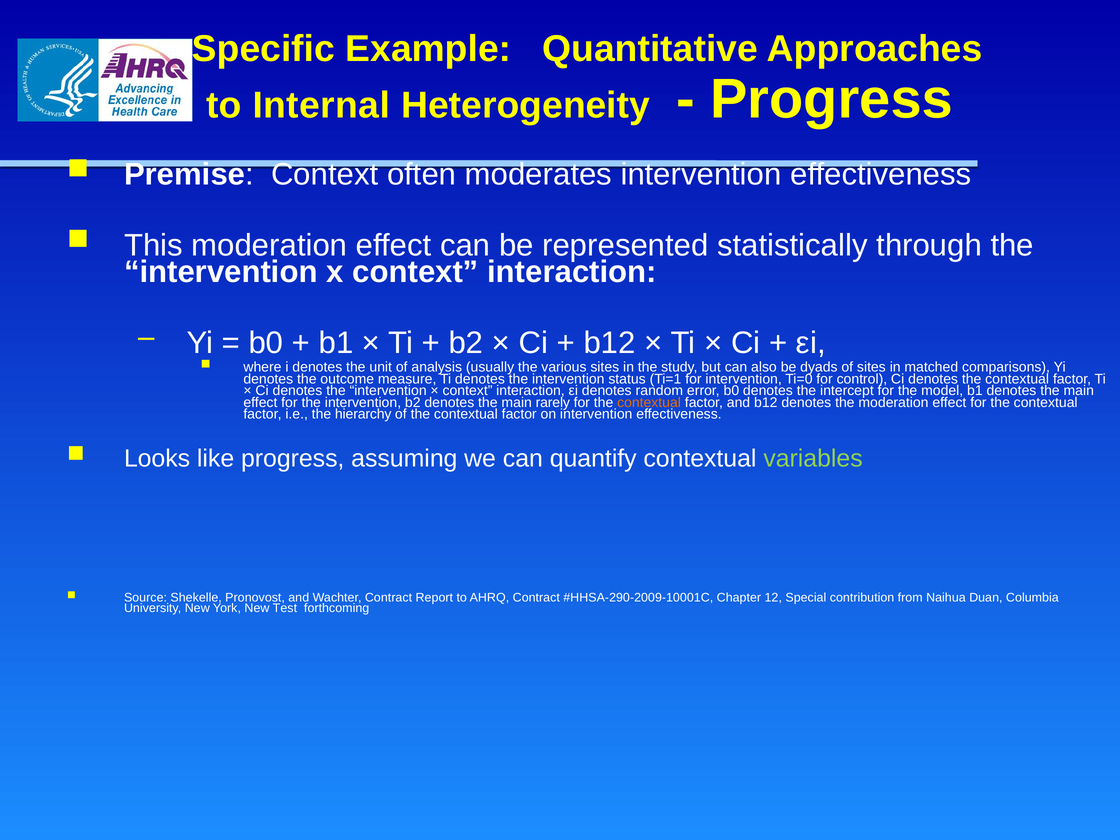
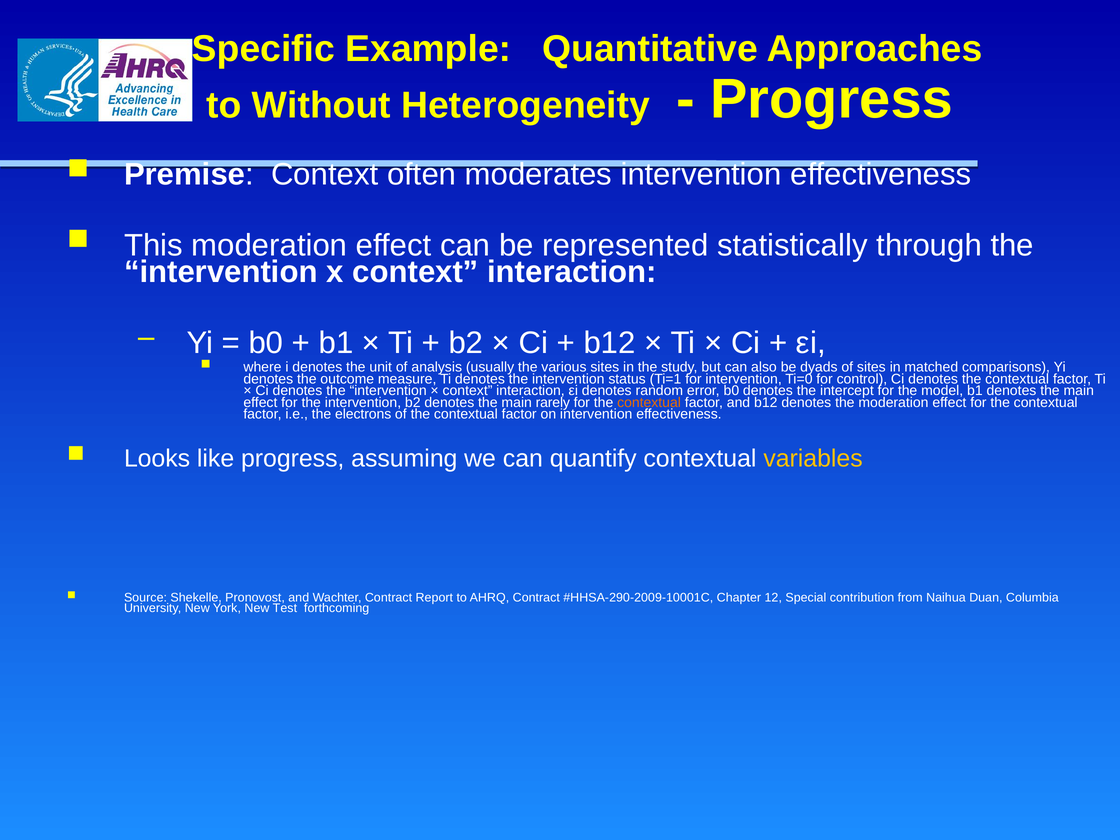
Internal: Internal -> Without
hierarchy: hierarchy -> electrons
variables colour: light green -> yellow
